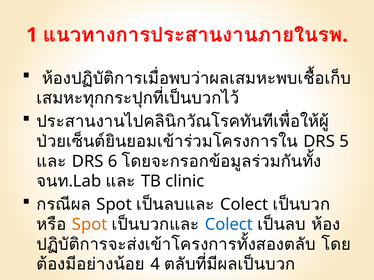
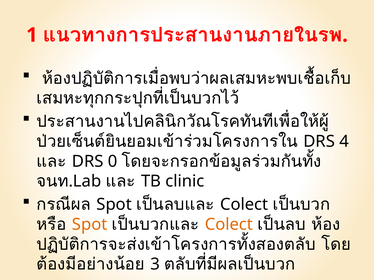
5: 5 -> 4
6: 6 -> 0
Colect at (229, 225) colour: blue -> orange
4: 4 -> 3
